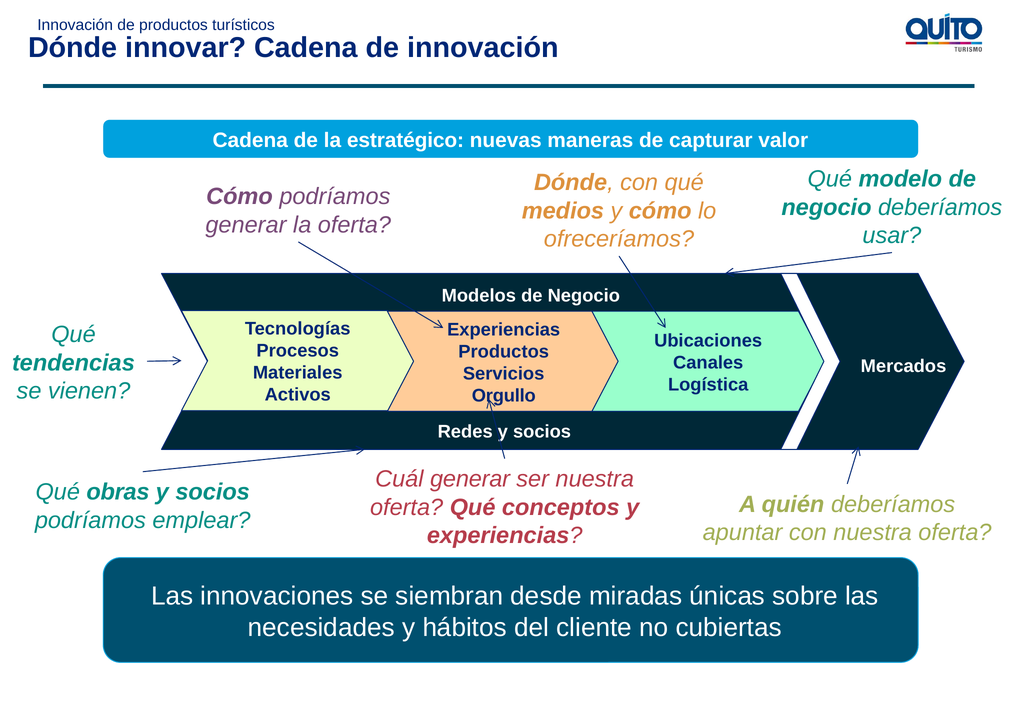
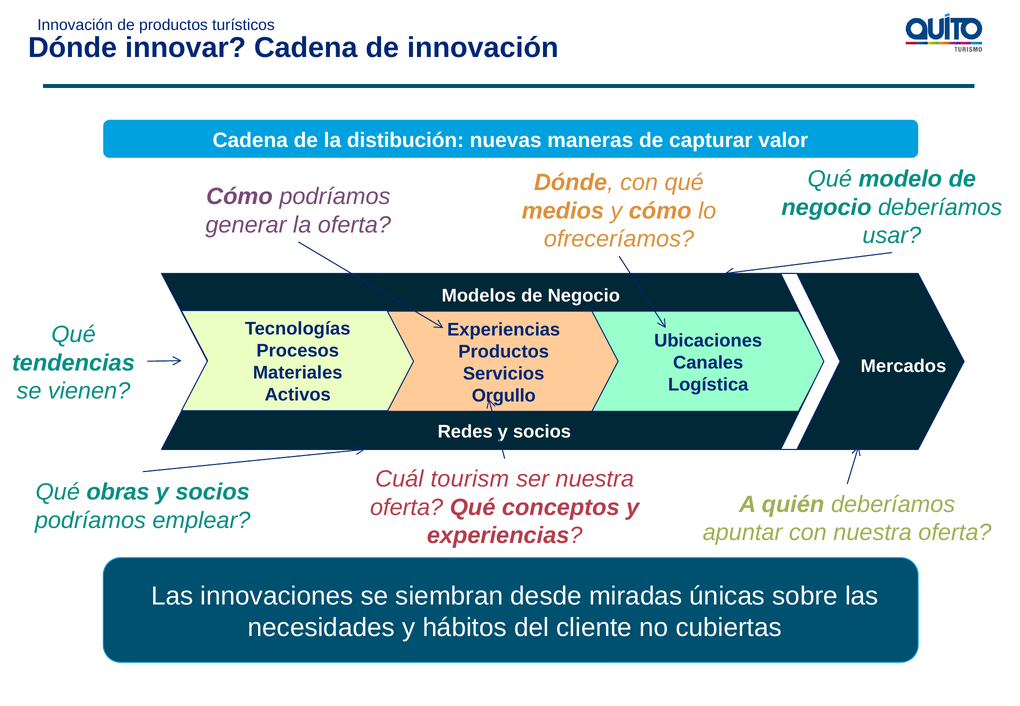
estratégico: estratégico -> distibución
Cuál generar: generar -> tourism
